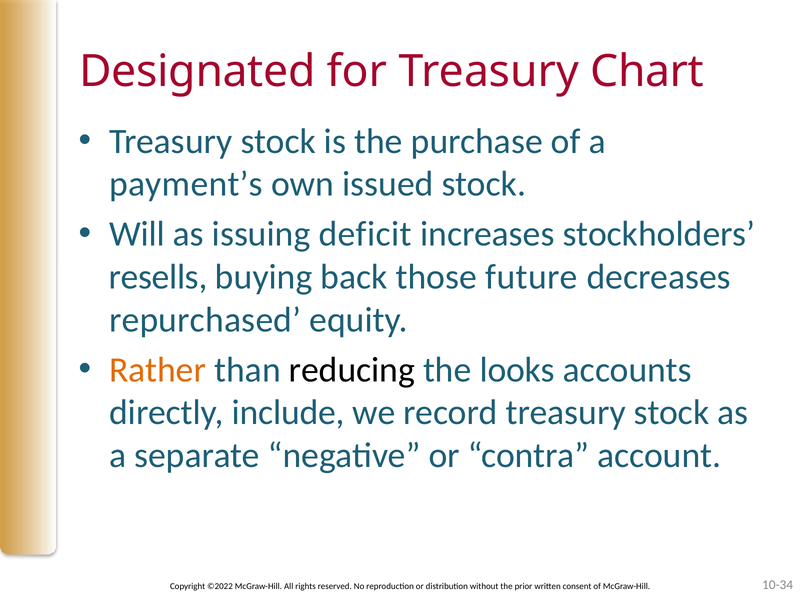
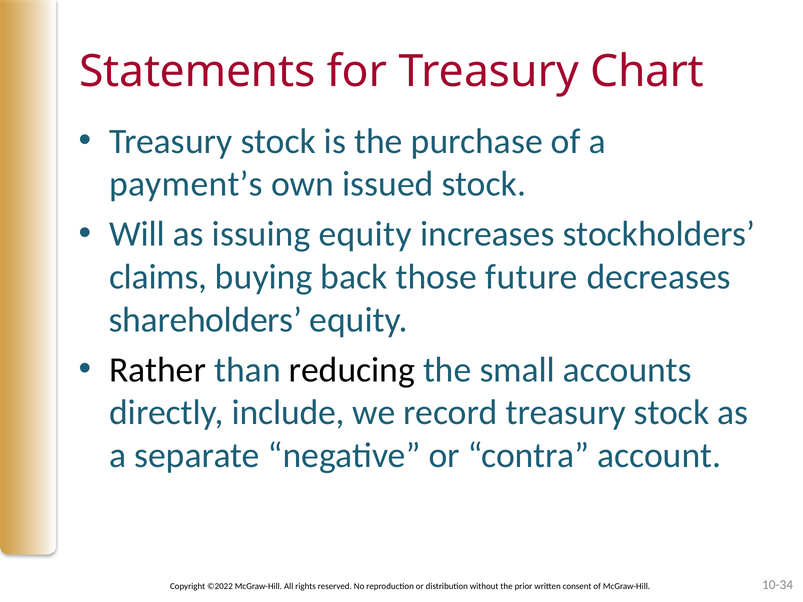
Designated: Designated -> Statements
issuing deficit: deficit -> equity
resells: resells -> claims
repurchased: repurchased -> shareholders
Rather colour: orange -> black
looks: looks -> small
